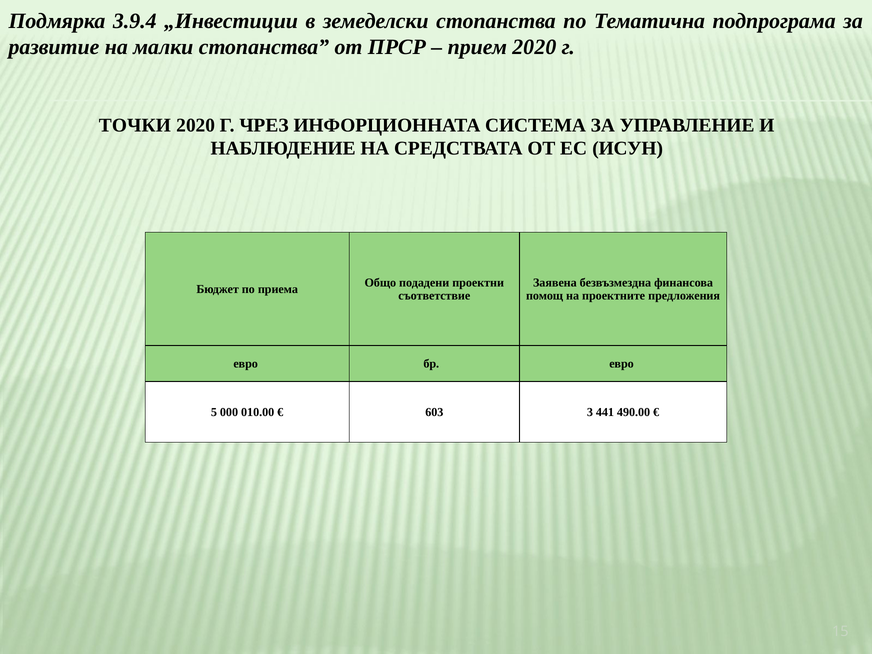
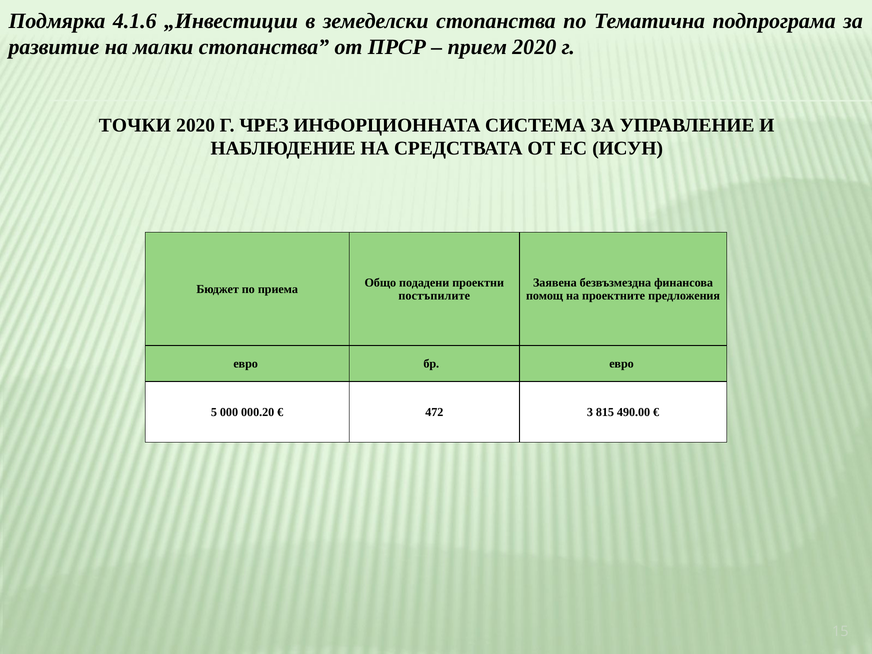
3.9.4: 3.9.4 -> 4.1.6
съответствие: съответствие -> постъпилите
010.00: 010.00 -> 000.20
603: 603 -> 472
441: 441 -> 815
